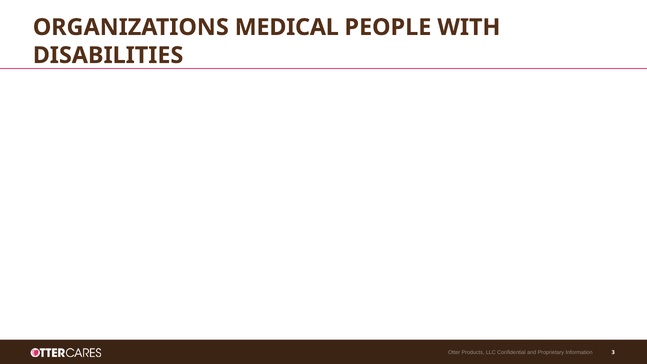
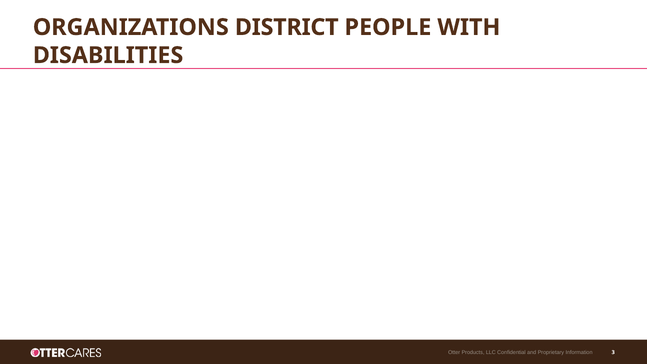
MEDICAL: MEDICAL -> DISTRICT
